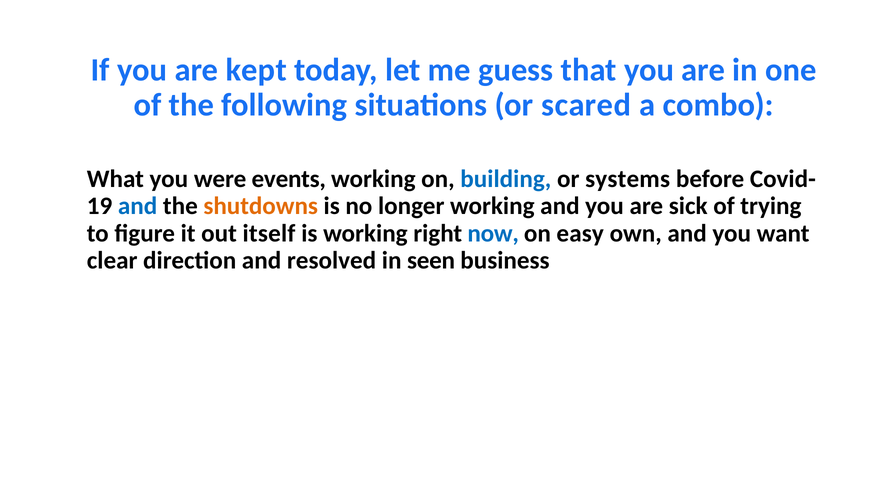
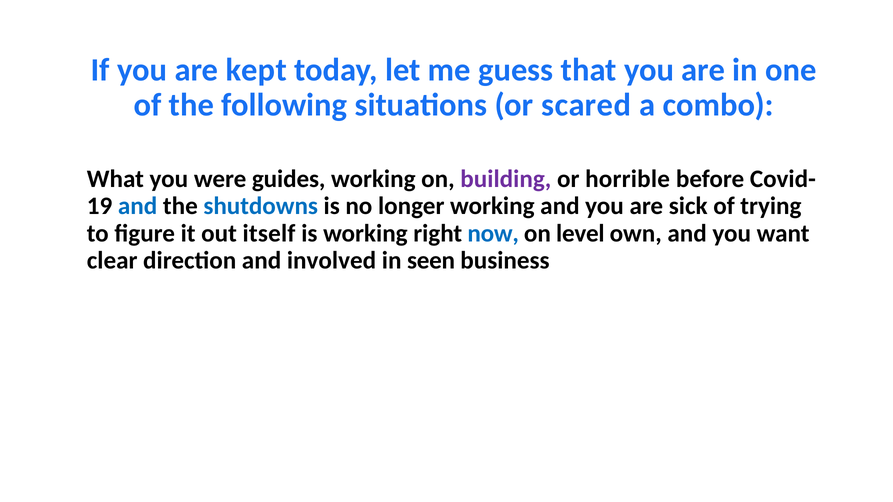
events: events -> guides
building colour: blue -> purple
systems: systems -> horrible
shutdowns colour: orange -> blue
easy: easy -> level
resolved: resolved -> involved
